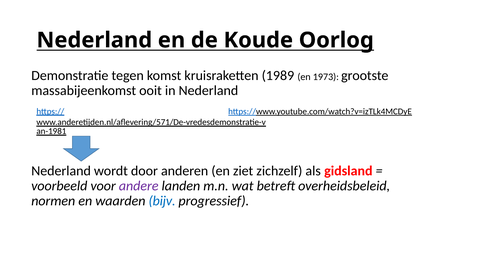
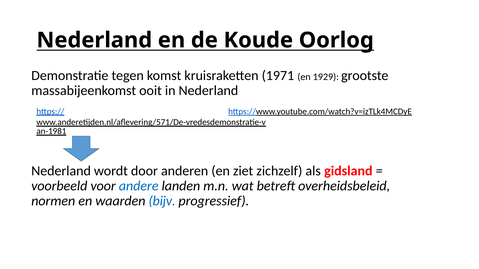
1989: 1989 -> 1971
1973: 1973 -> 1929
andere colour: purple -> blue
